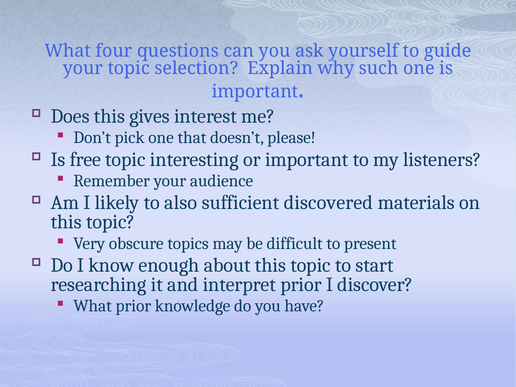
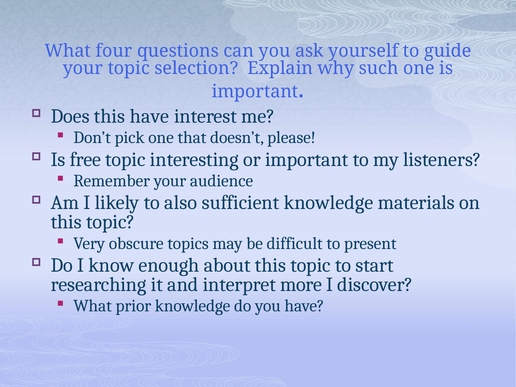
this gives: gives -> have
sufficient discovered: discovered -> knowledge
interpret prior: prior -> more
